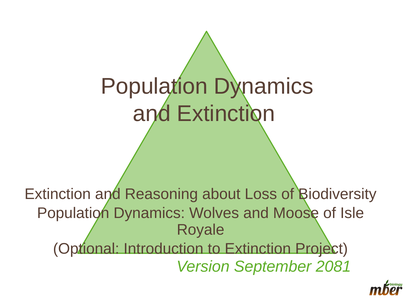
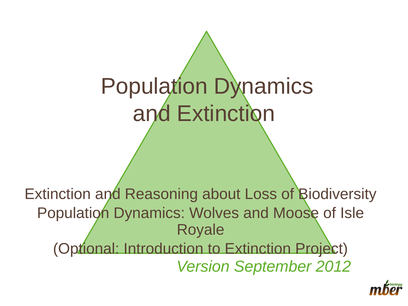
2081: 2081 -> 2012
